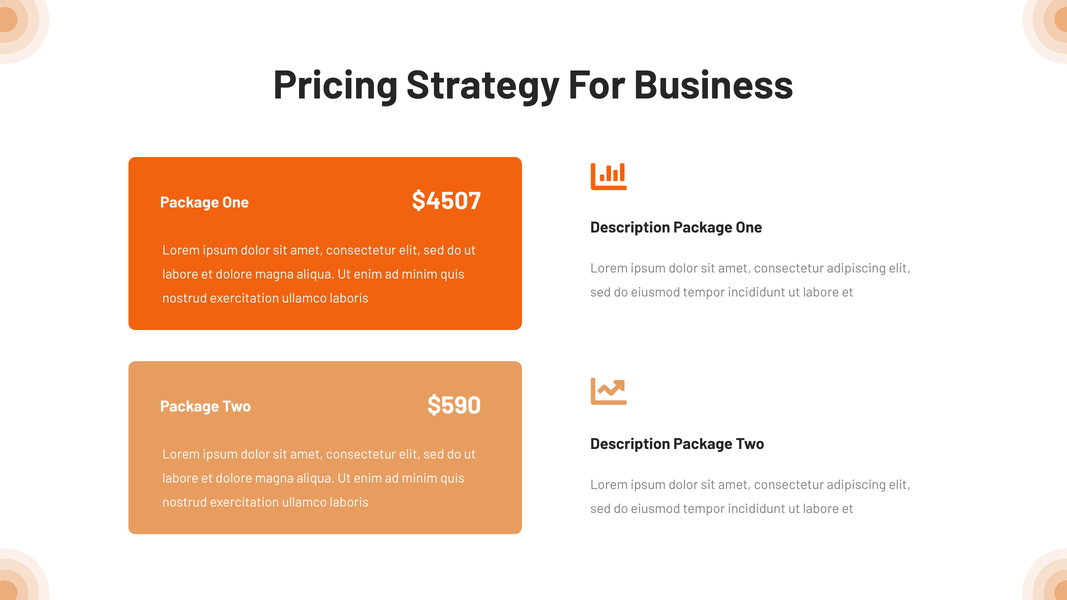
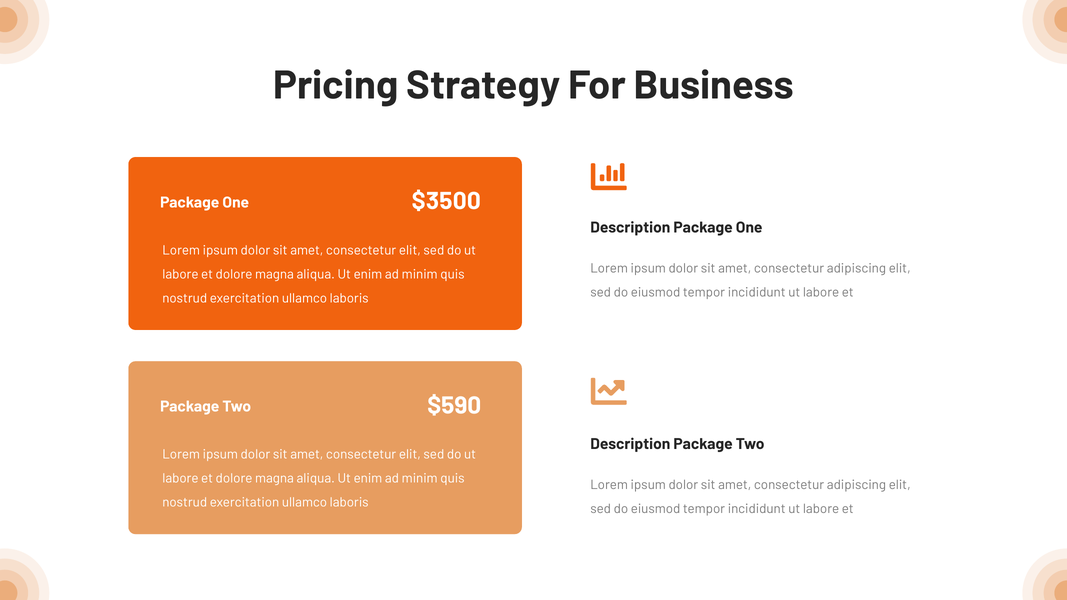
$4507: $4507 -> $3500
